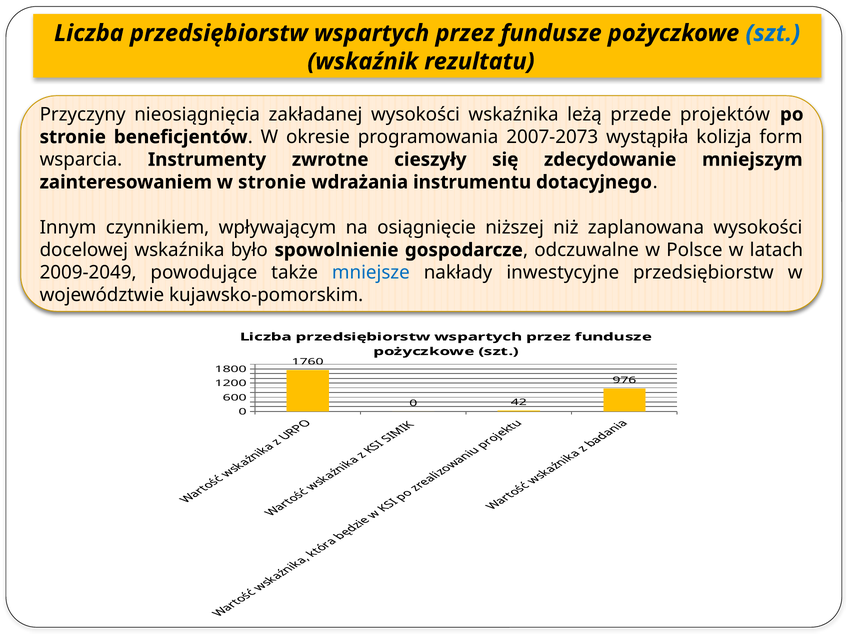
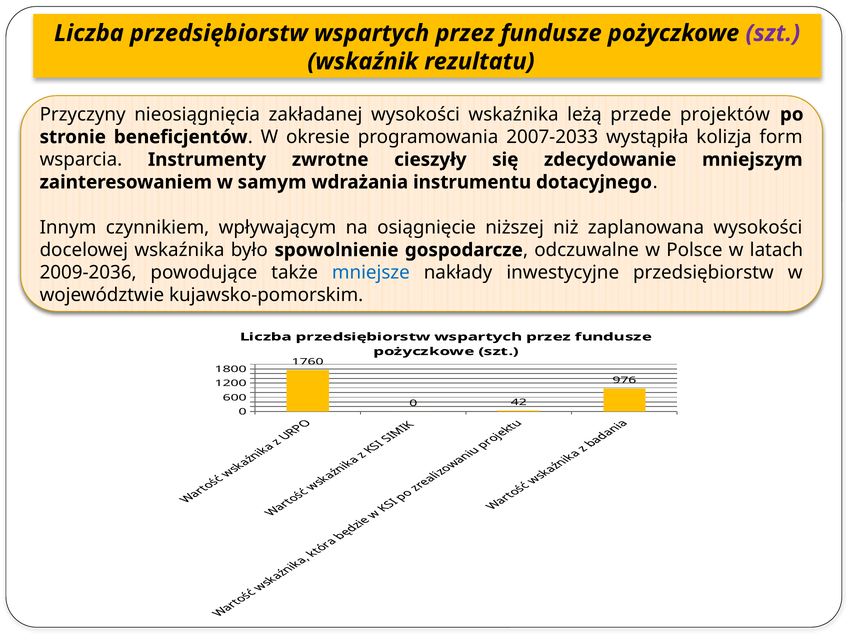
szt at (773, 33) colour: blue -> purple
2007-2073: 2007-2073 -> 2007-2033
w stronie: stronie -> samym
2009-2049: 2009-2049 -> 2009-2036
